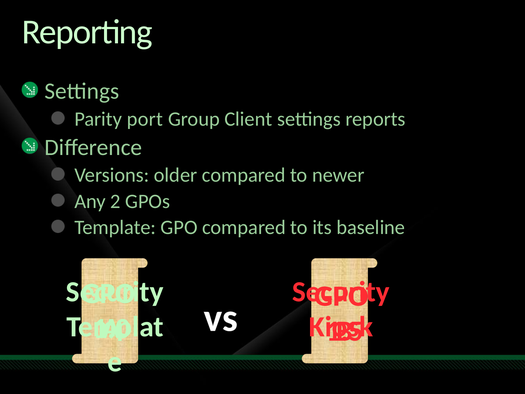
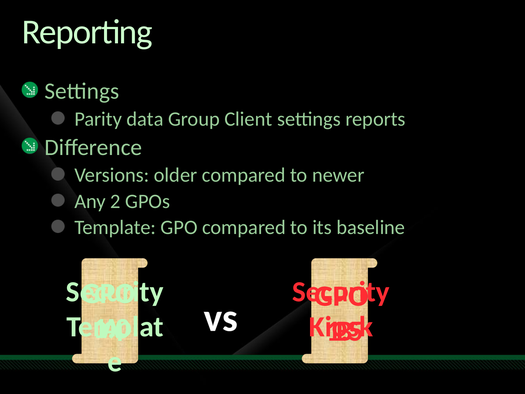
port: port -> data
